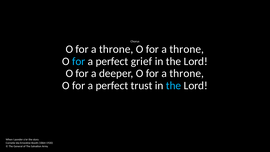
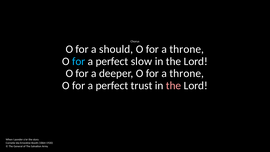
throne at (116, 49): throne -> should
grief: grief -> slow
the at (174, 86) colour: light blue -> pink
